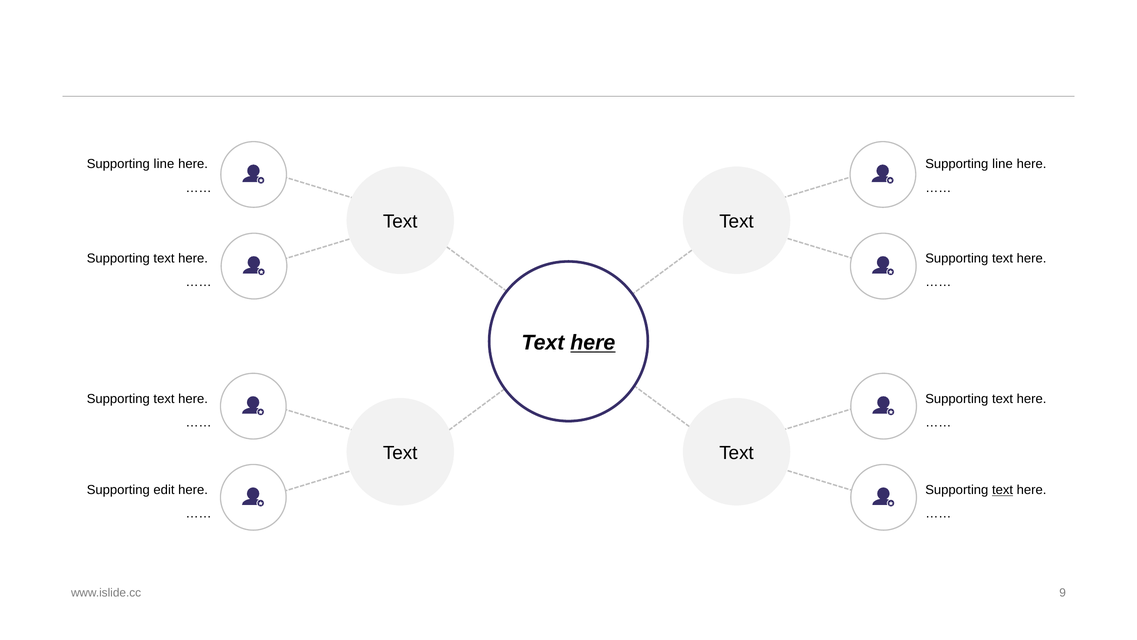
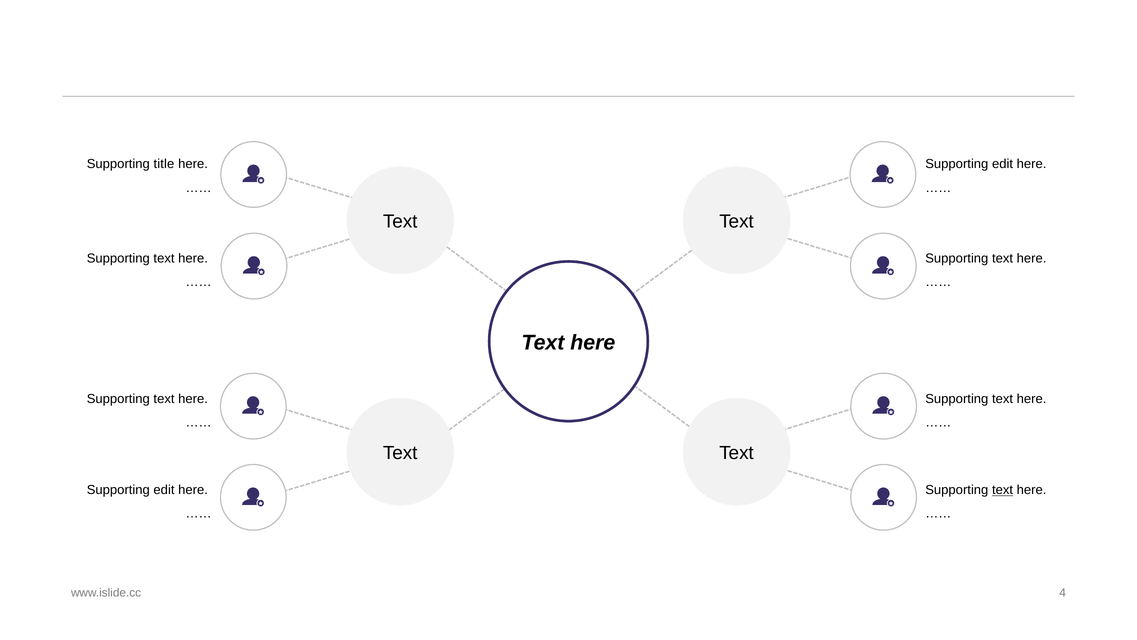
line at (164, 164): line -> title
line at (1002, 164): line -> edit
here at (593, 343) underline: present -> none
9: 9 -> 4
